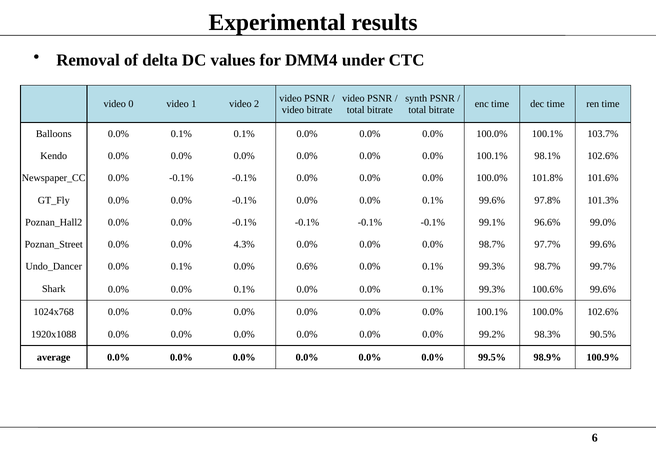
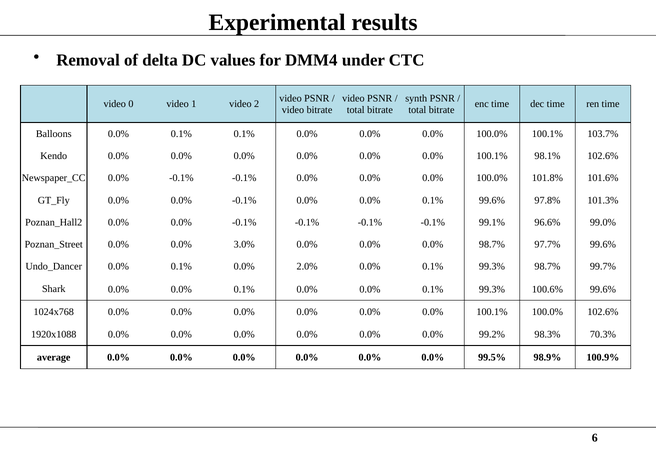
4.3%: 4.3% -> 3.0%
0.6%: 0.6% -> 2.0%
90.5%: 90.5% -> 70.3%
